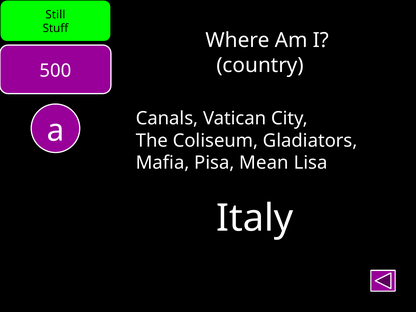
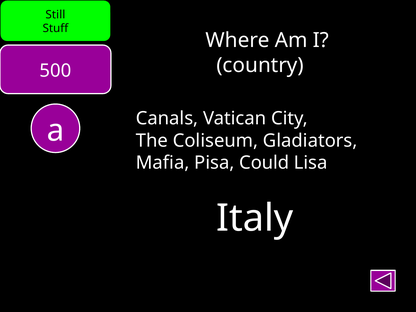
Mean: Mean -> Could
